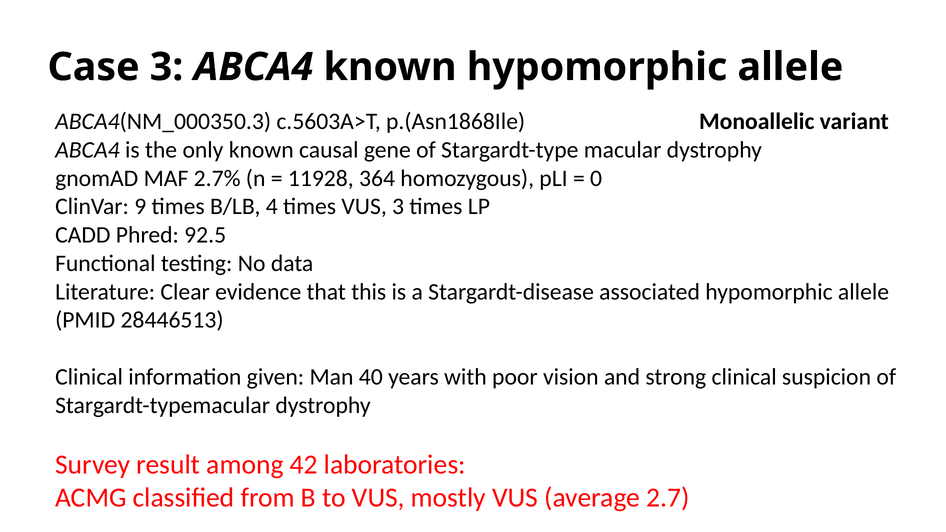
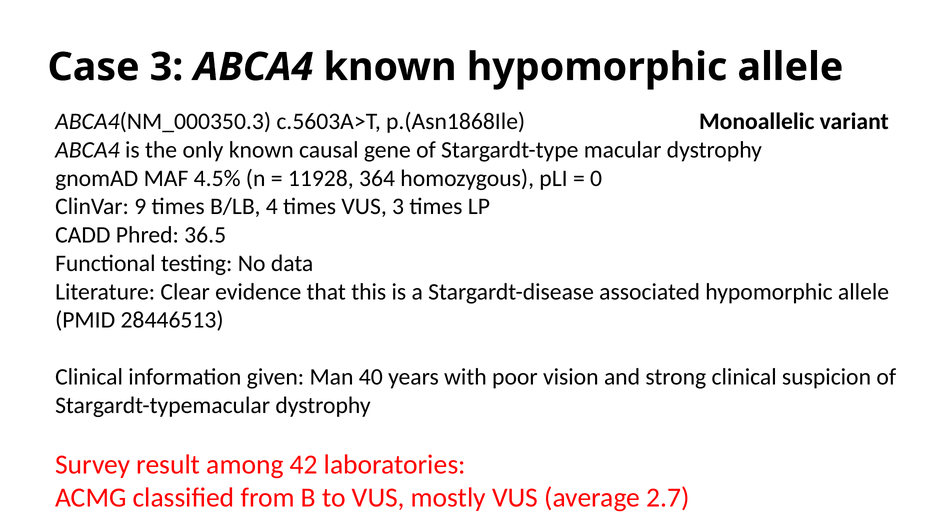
2.7%: 2.7% -> 4.5%
92.5: 92.5 -> 36.5
